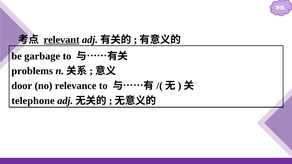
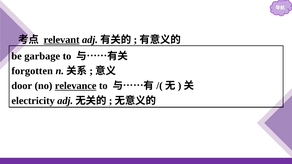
problems: problems -> forgotten
relevance underline: none -> present
telephone: telephone -> electricity
